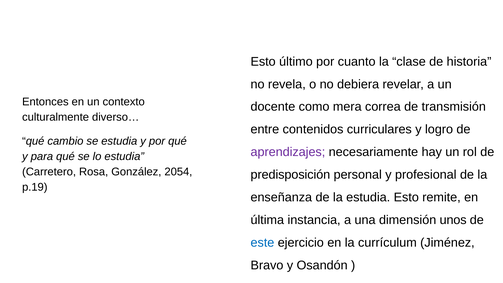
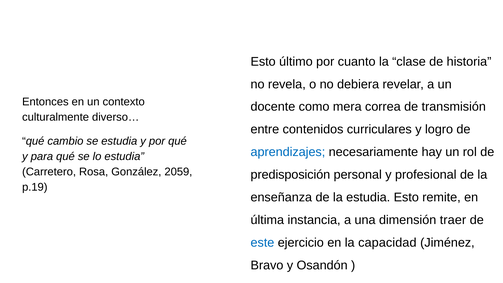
aprendizajes colour: purple -> blue
2054: 2054 -> 2059
unos: unos -> traer
currículum: currículum -> capacidad
